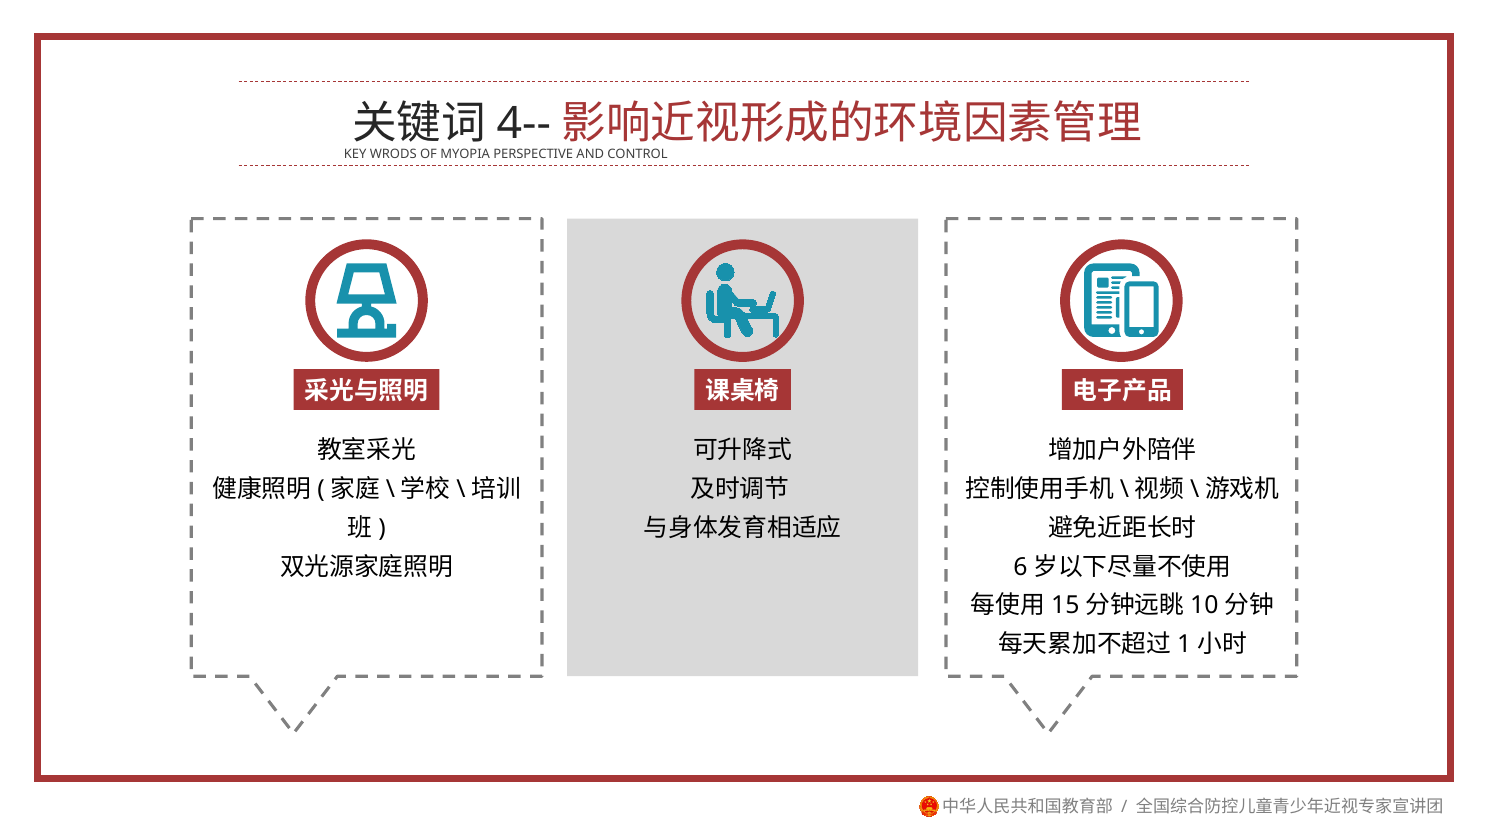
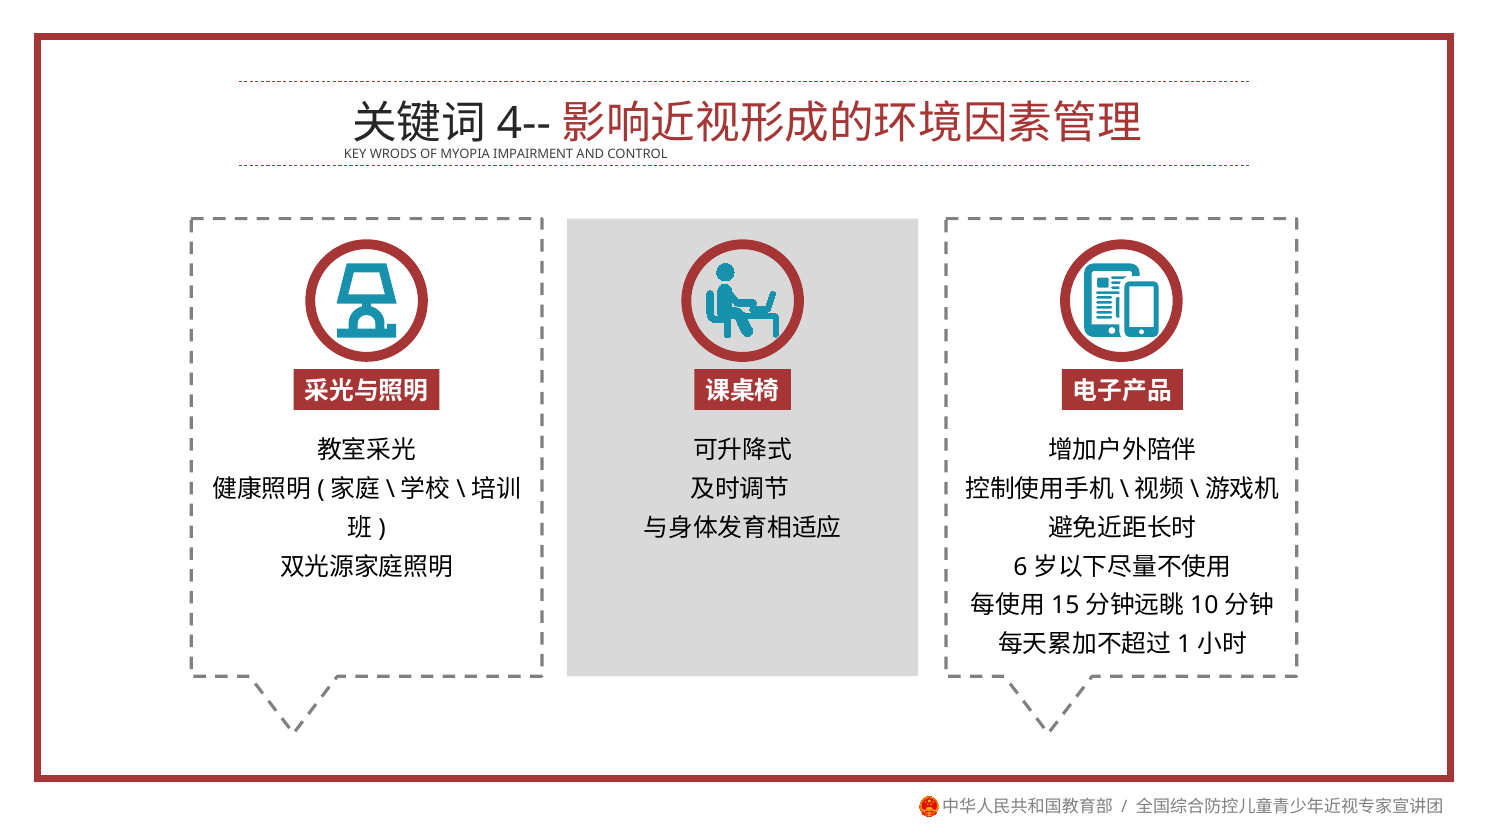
PERSPECTIVE: PERSPECTIVE -> IMPAIRMENT
